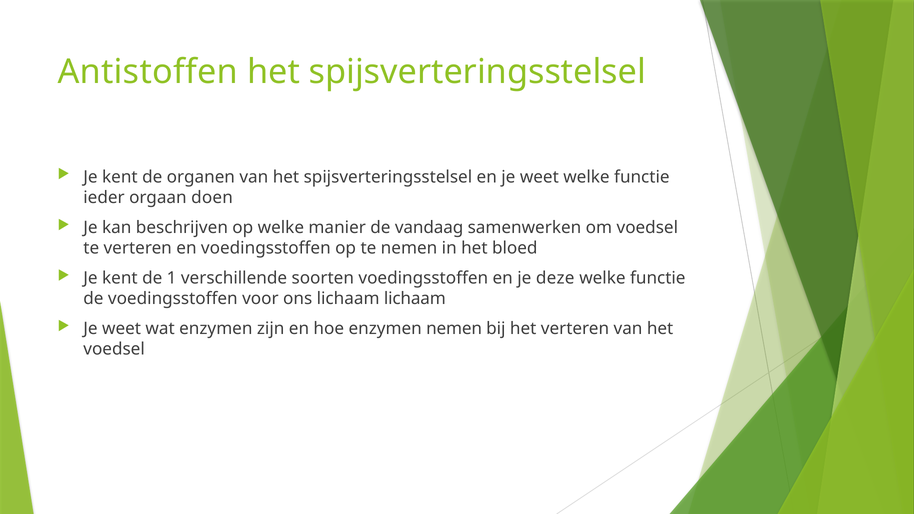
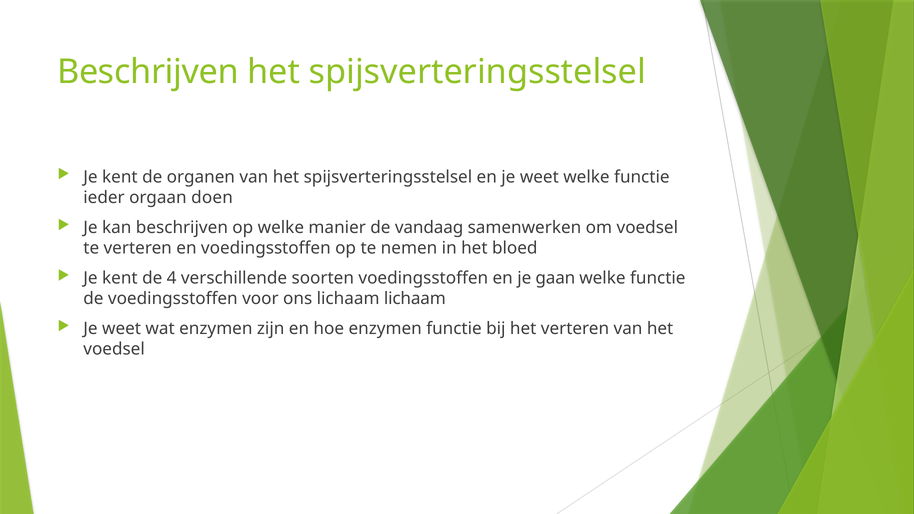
Antistoffen at (148, 72): Antistoffen -> Beschrijven
1: 1 -> 4
deze: deze -> gaan
enzymen nemen: nemen -> functie
